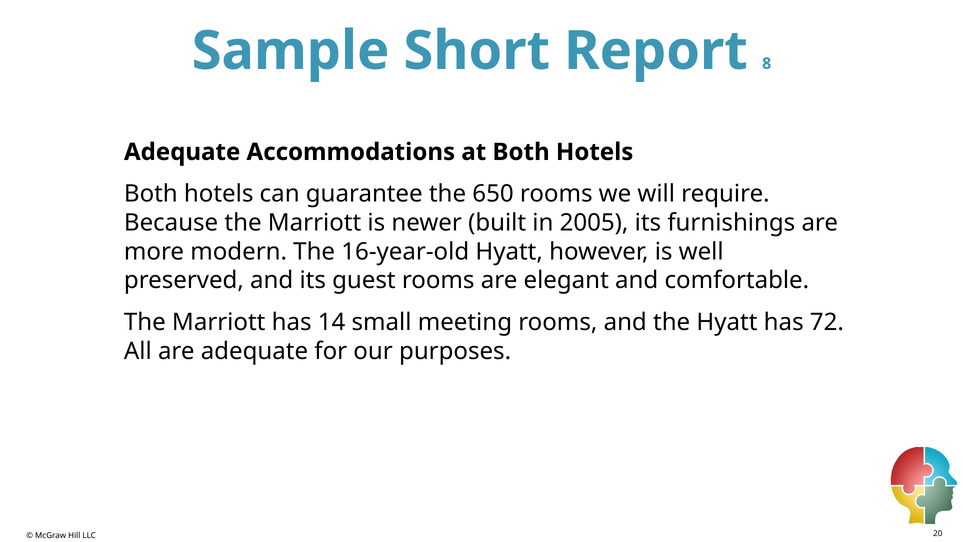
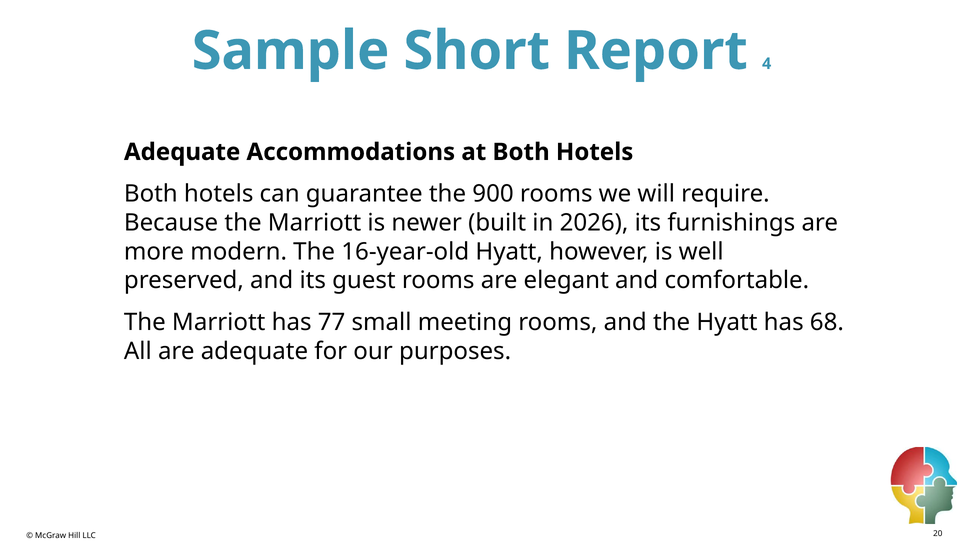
8: 8 -> 4
650: 650 -> 900
2005: 2005 -> 2026
14: 14 -> 77
72: 72 -> 68
